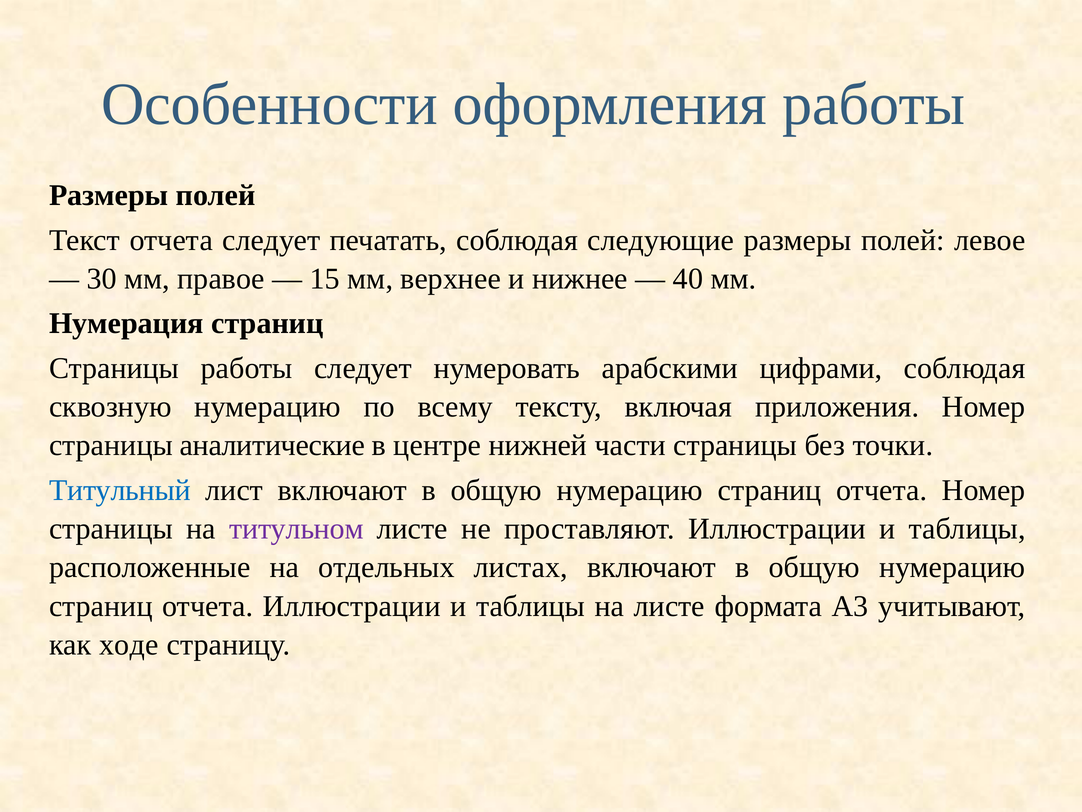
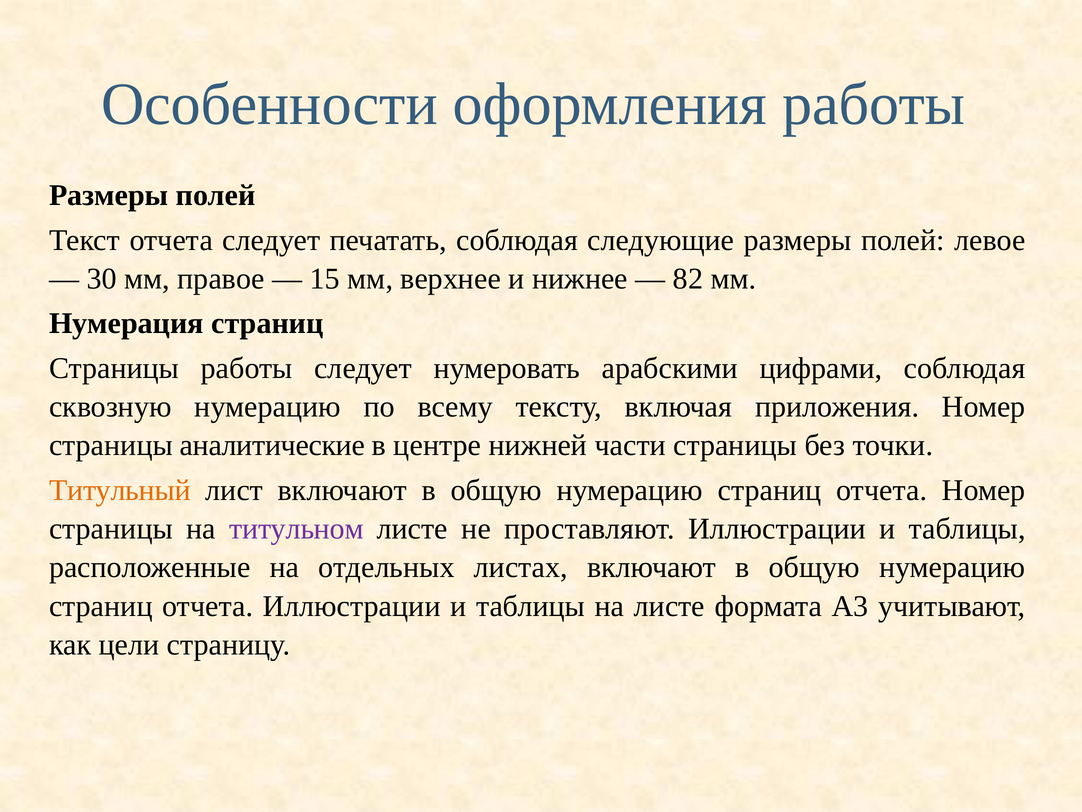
40: 40 -> 82
Титульный colour: blue -> orange
ходе: ходе -> цели
